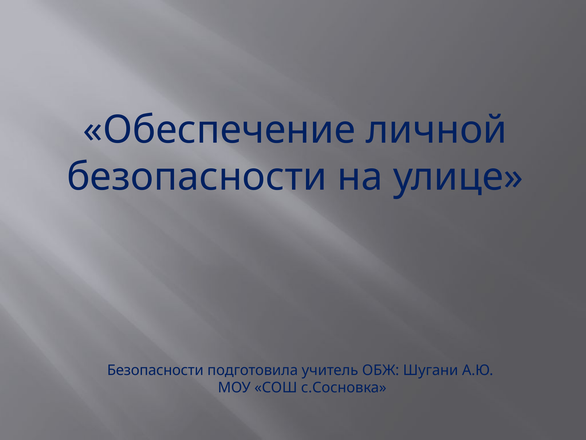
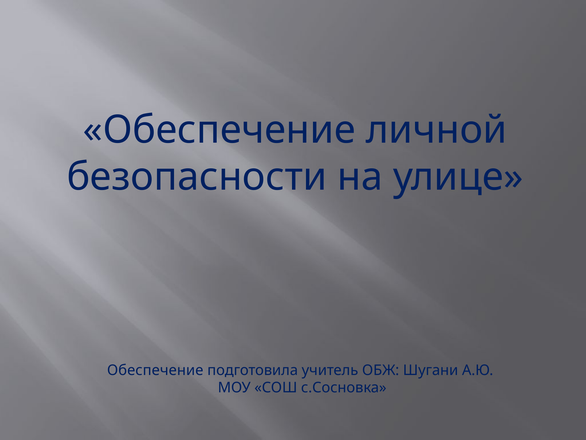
Безопасности at (155, 370): Безопасности -> Обеспечение
